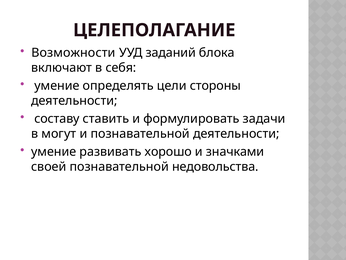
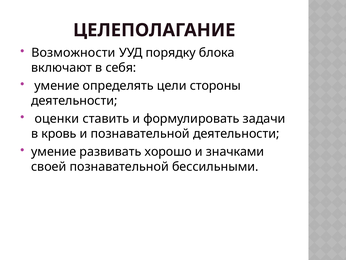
заданий: заданий -> порядку
составу: составу -> оценки
могут: могут -> кровь
недовольства: недовольства -> бессильными
